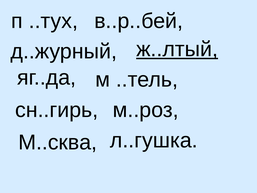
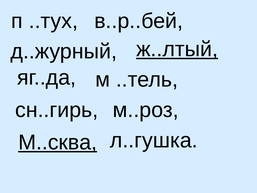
М..сква underline: none -> present
